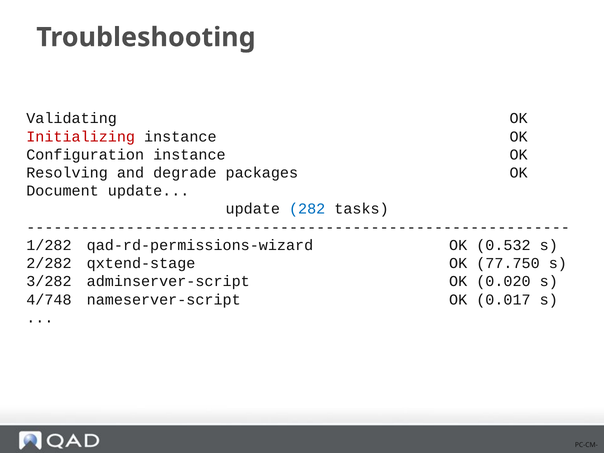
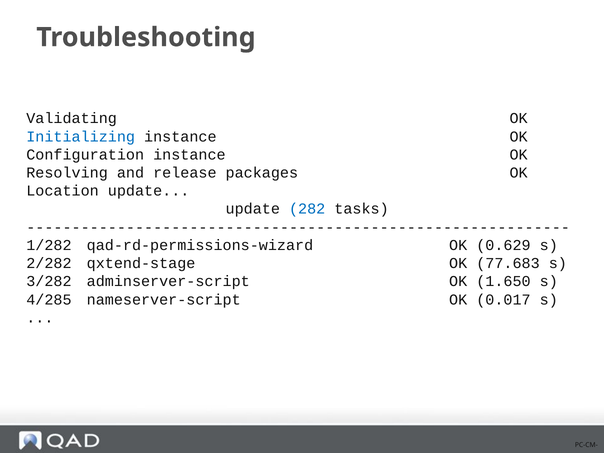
Initializing colour: red -> blue
degrade: degrade -> release
Document: Document -> Location
0.532: 0.532 -> 0.629
77.750: 77.750 -> 77.683
0.020: 0.020 -> 1.650
4/748: 4/748 -> 4/285
